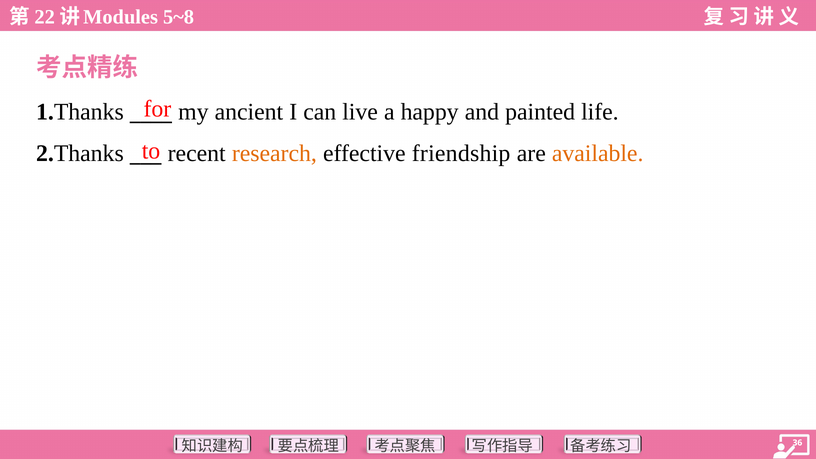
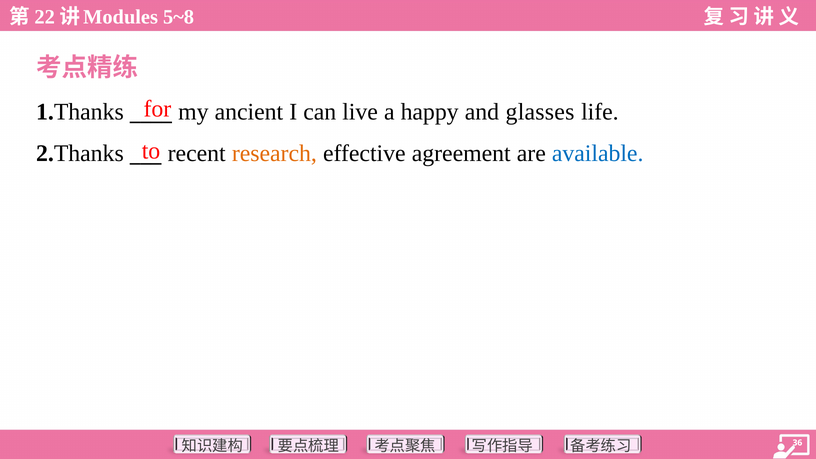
painted: painted -> glasses
friendship: friendship -> agreement
available colour: orange -> blue
